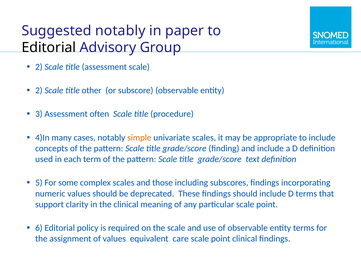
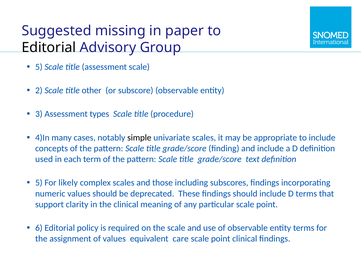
Suggested notably: notably -> missing
2 at (39, 67): 2 -> 5
often: often -> types
simple colour: orange -> black
some: some -> likely
